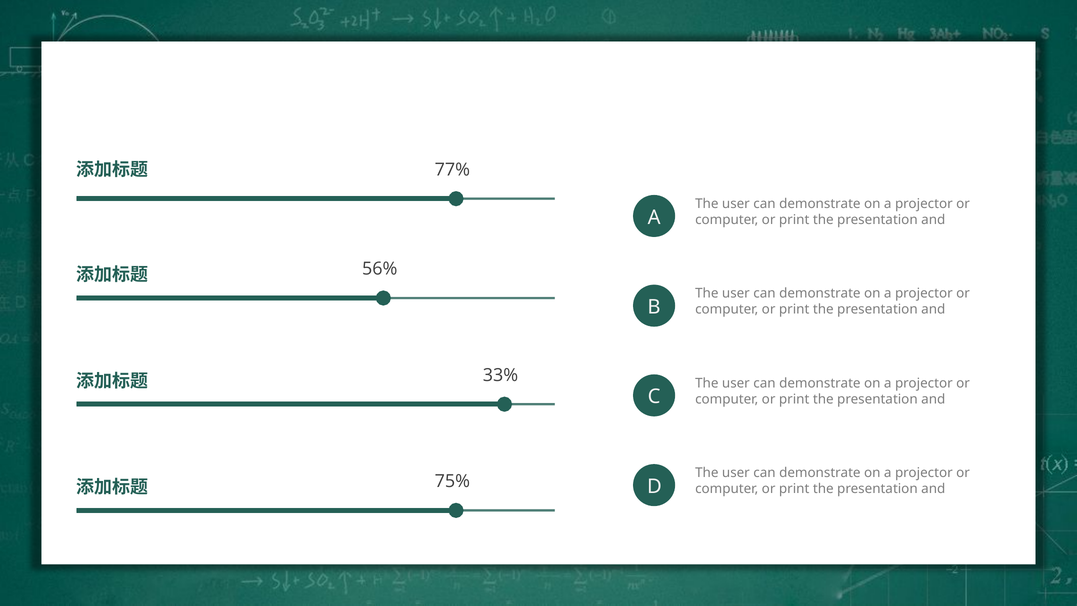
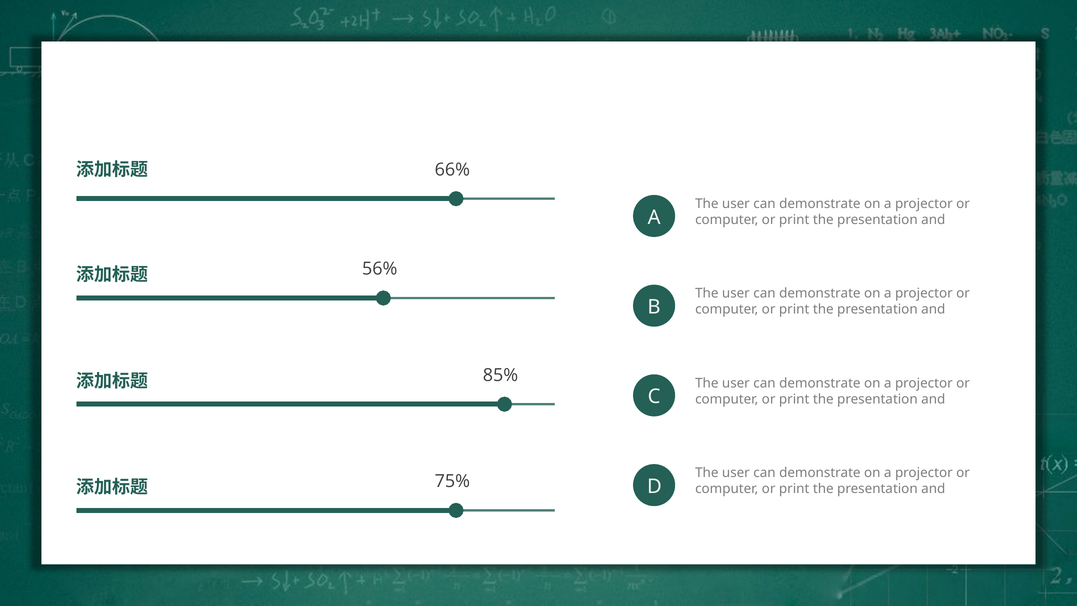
77%: 77% -> 66%
33%: 33% -> 85%
